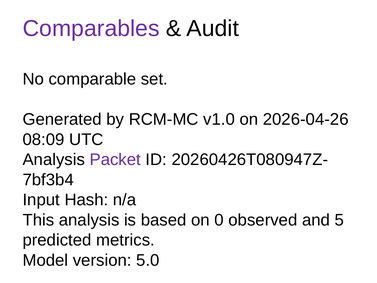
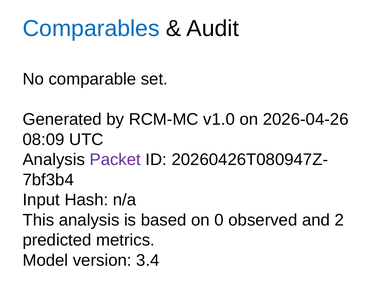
Comparables colour: purple -> blue
5: 5 -> 2
5.0: 5.0 -> 3.4
